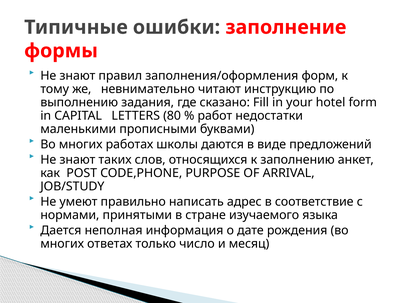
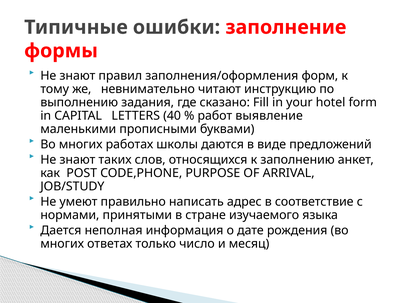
80: 80 -> 40
недостатки: недостатки -> выявление
